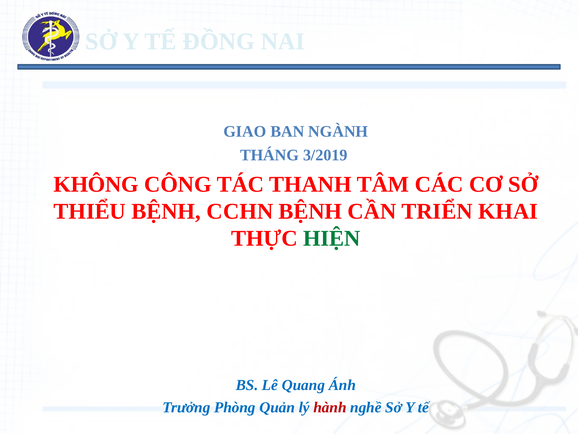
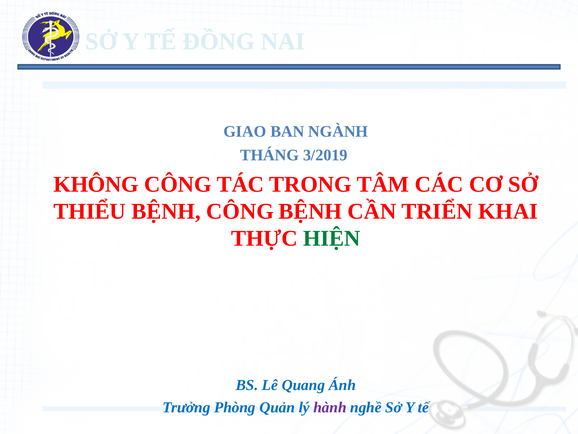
THANH: THANH -> TRONG
BỆNH CCHN: CCHN -> CÔNG
hành colour: red -> purple
